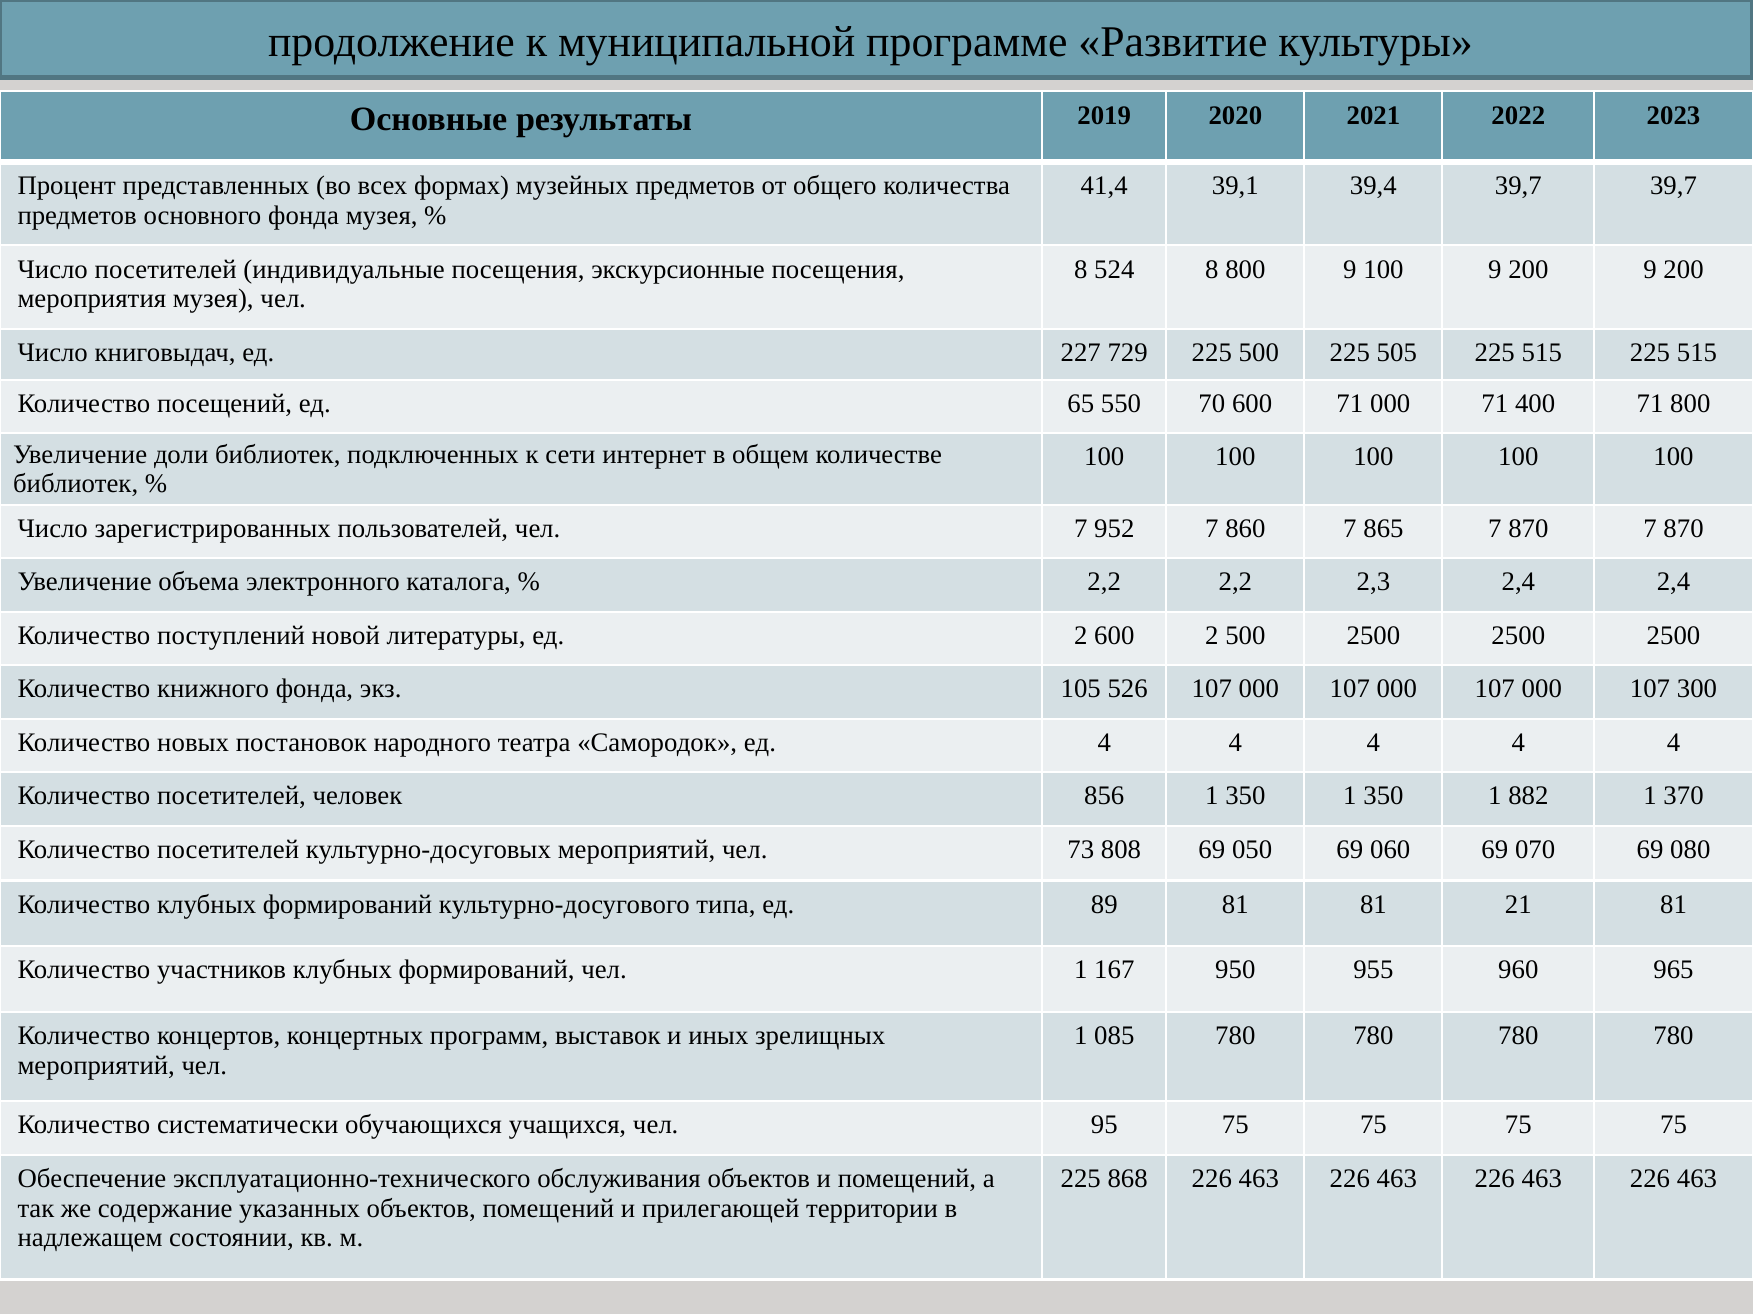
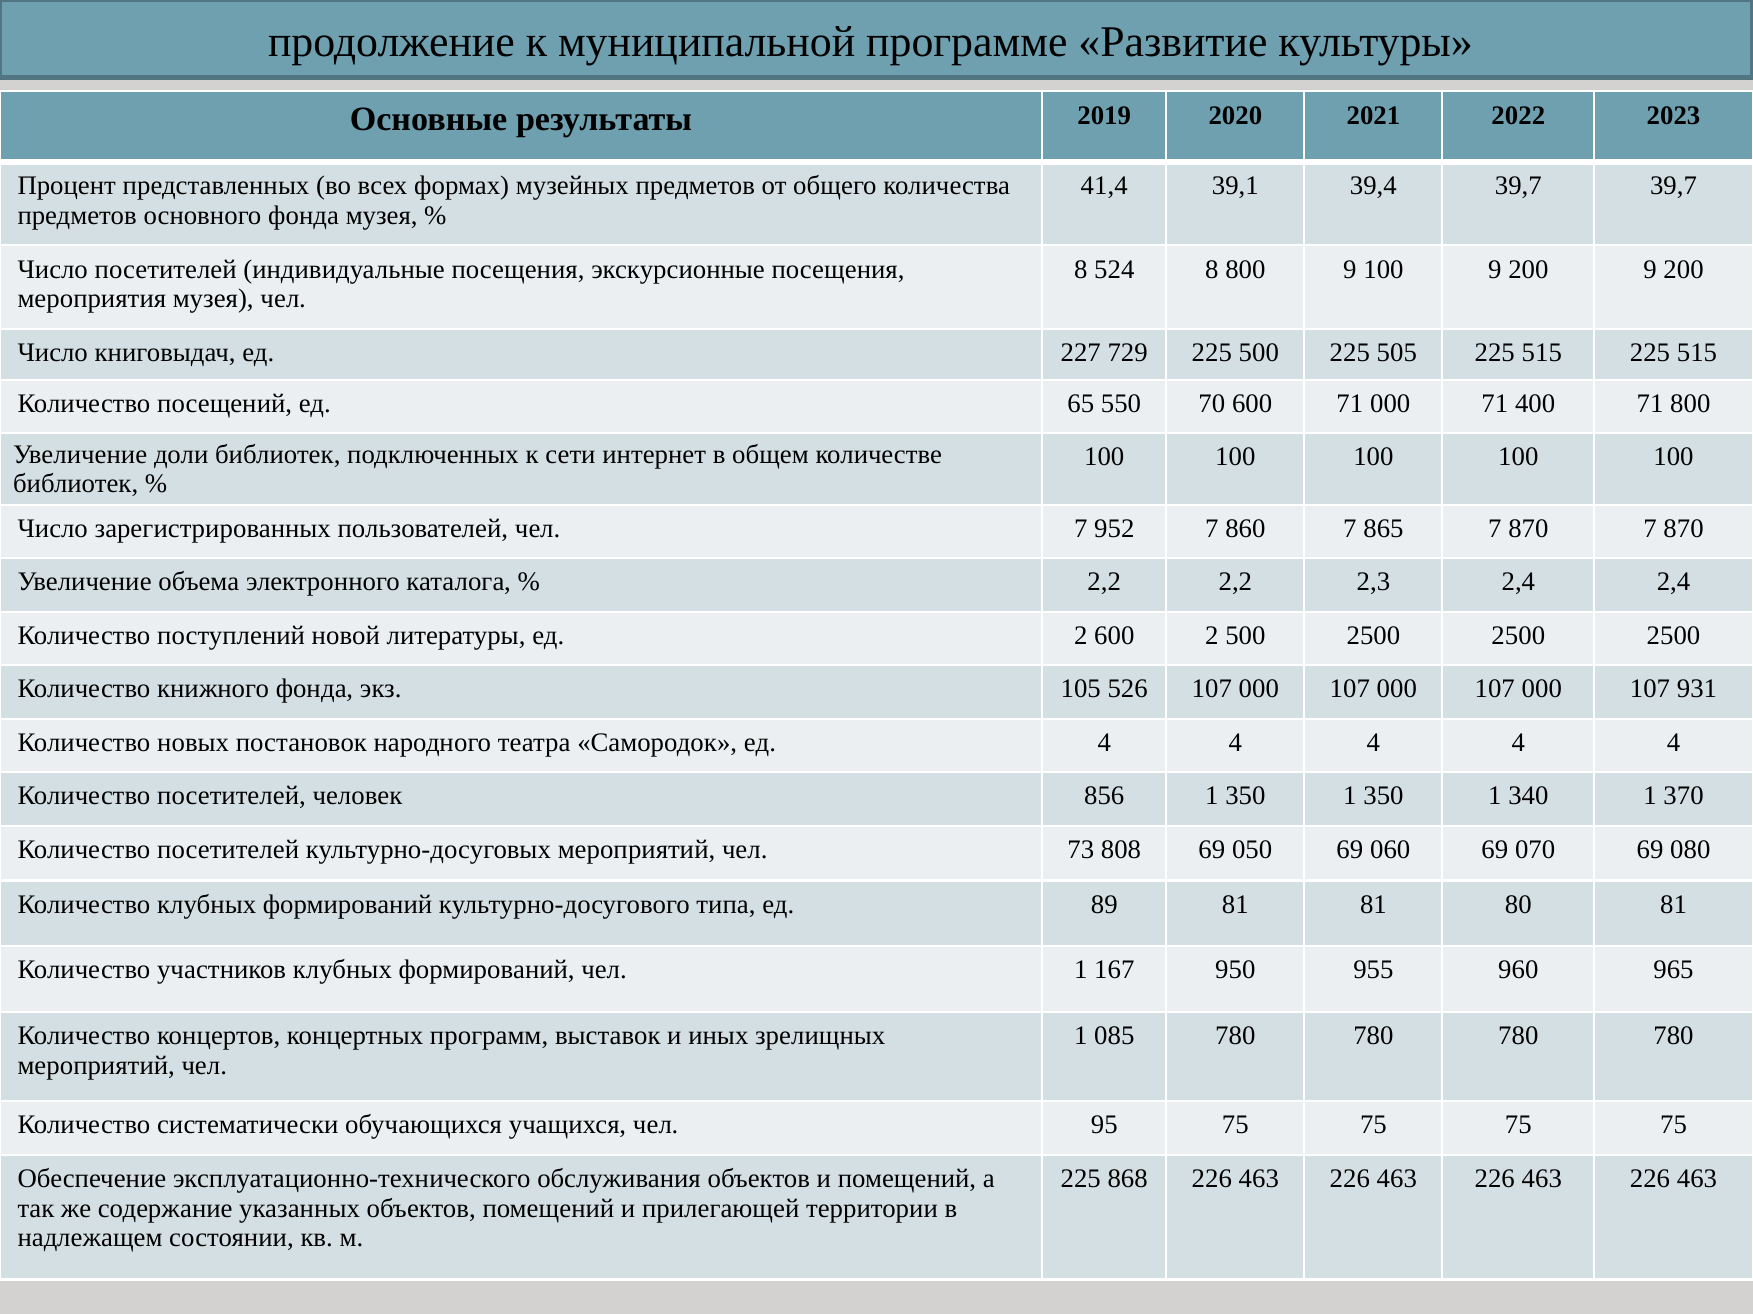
300: 300 -> 931
882: 882 -> 340
21: 21 -> 80
